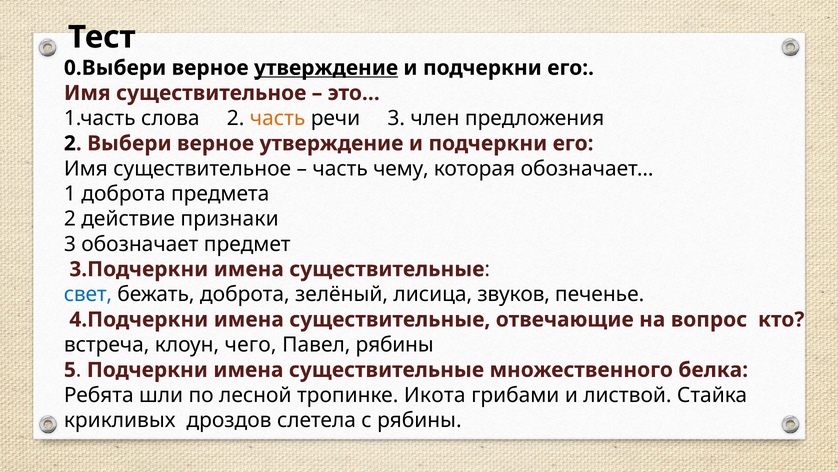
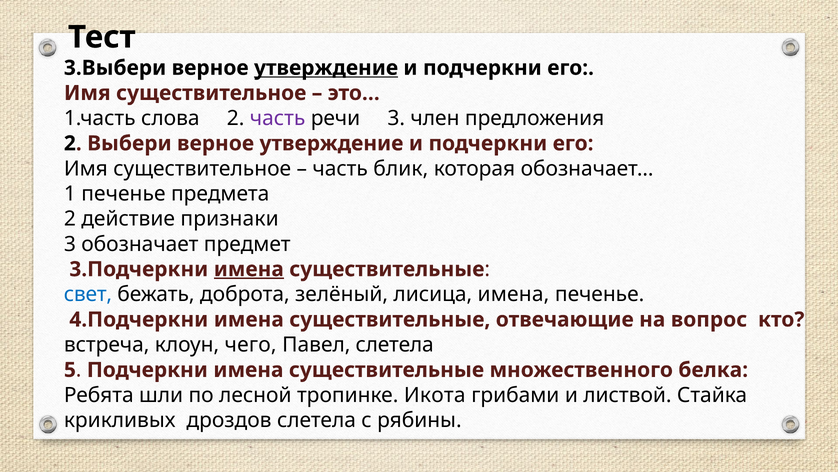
0.Выбери: 0.Выбери -> 3.Выбери
часть at (278, 118) colour: orange -> purple
чему: чему -> блик
1 доброта: доброта -> печенье
имена at (249, 269) underline: none -> present
лисица звуков: звуков -> имена
Павел рябины: рябины -> слетела
